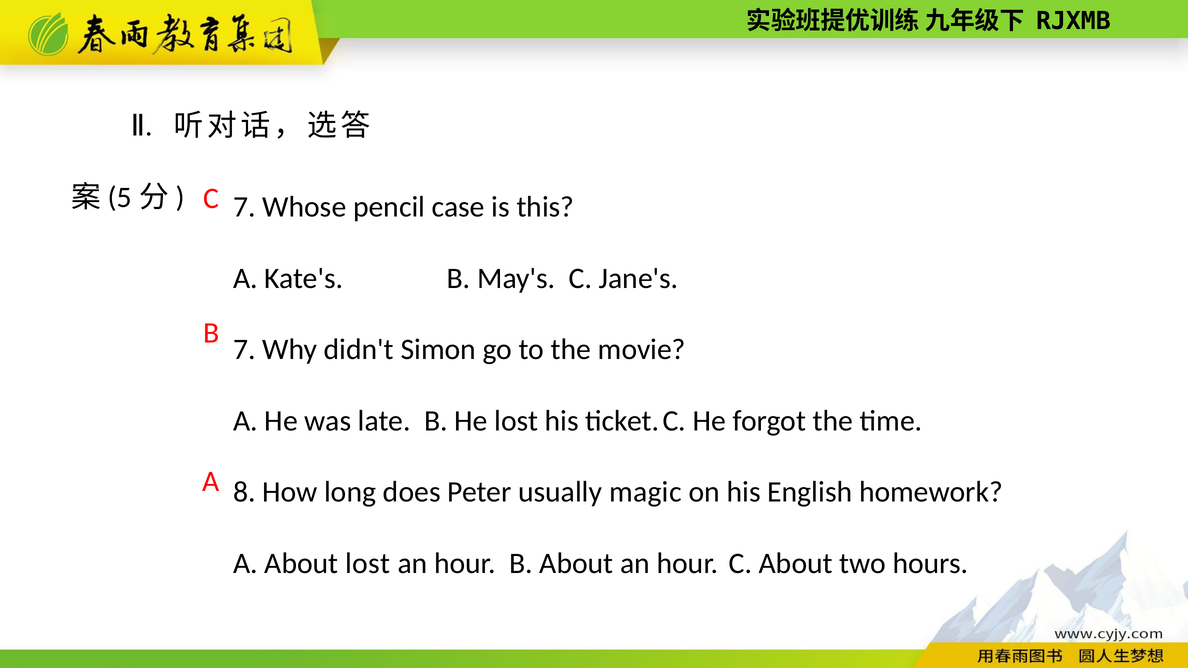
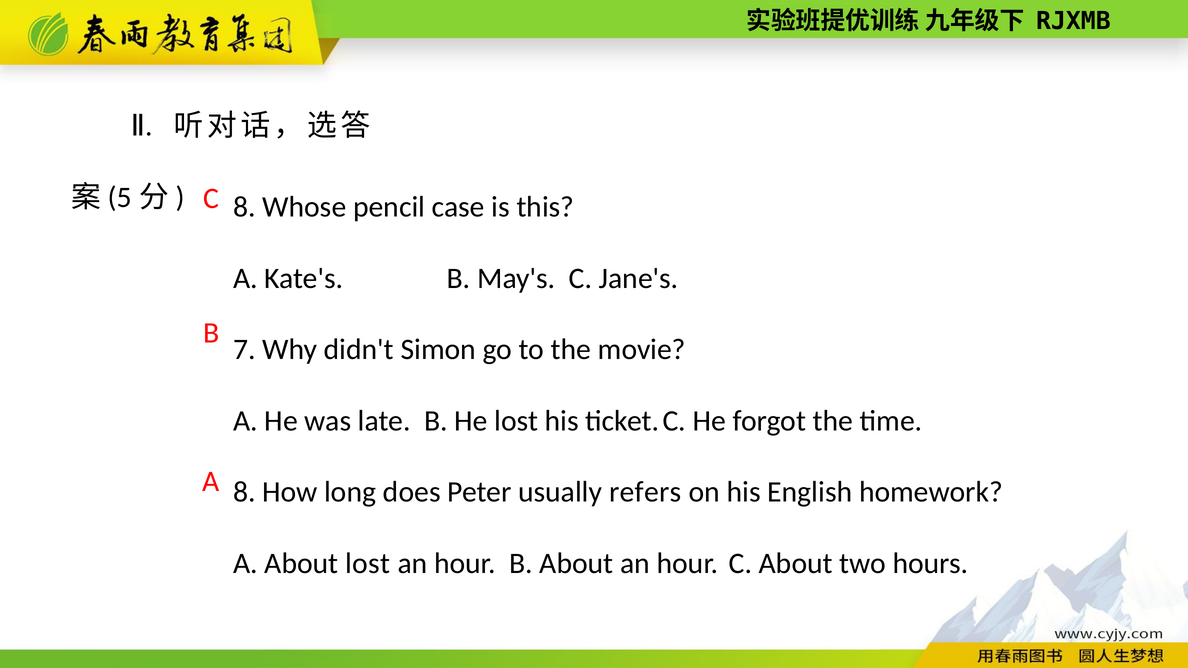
7 at (244, 207): 7 -> 8
magic: magic -> refers
